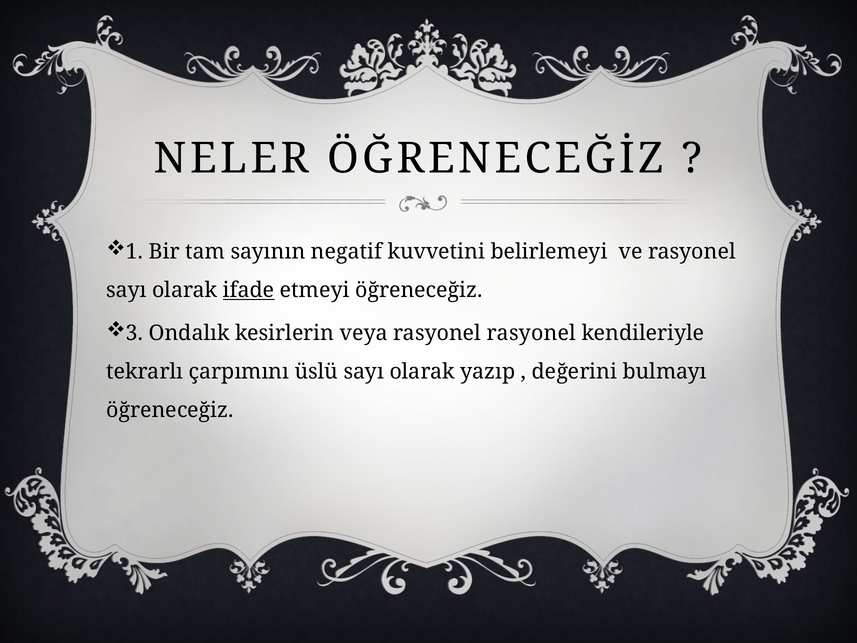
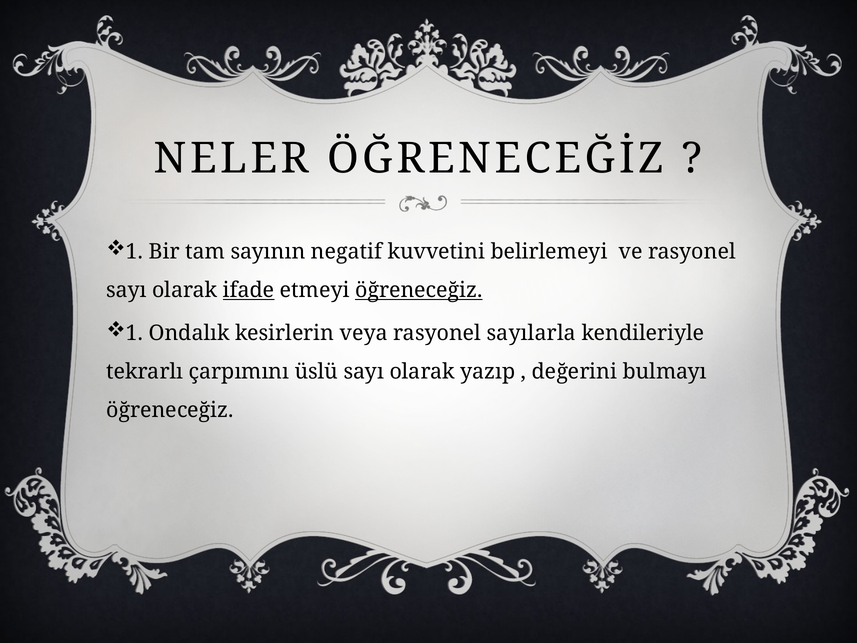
öğreneceğiz at (419, 290) underline: none -> present
3 at (135, 333): 3 -> 1
rasyonel rasyonel: rasyonel -> sayılarla
